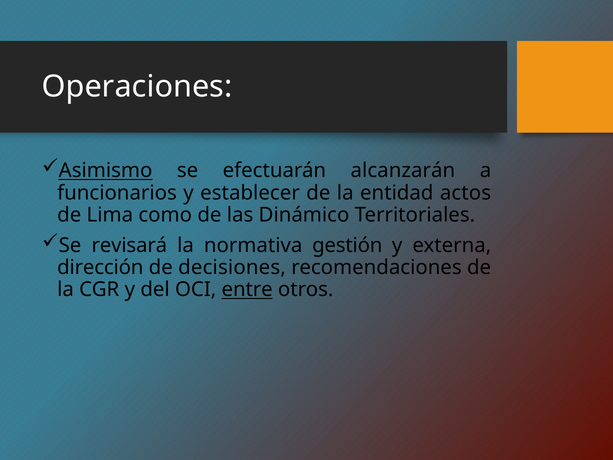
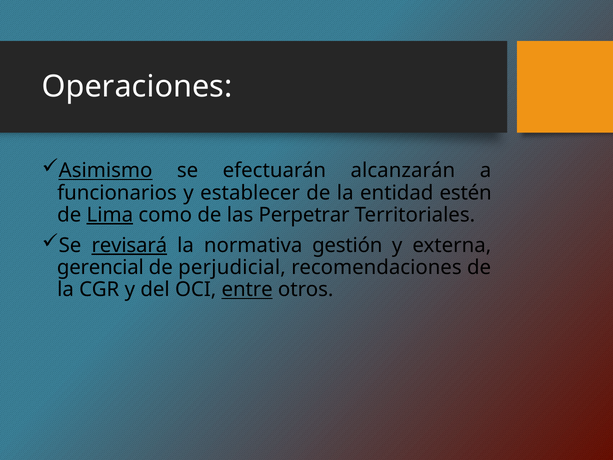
actos: actos -> estén
Lima underline: none -> present
Dinámico: Dinámico -> Perpetrar
revisará underline: none -> present
dirección: dirección -> gerencial
decisiones: decisiones -> perjudicial
